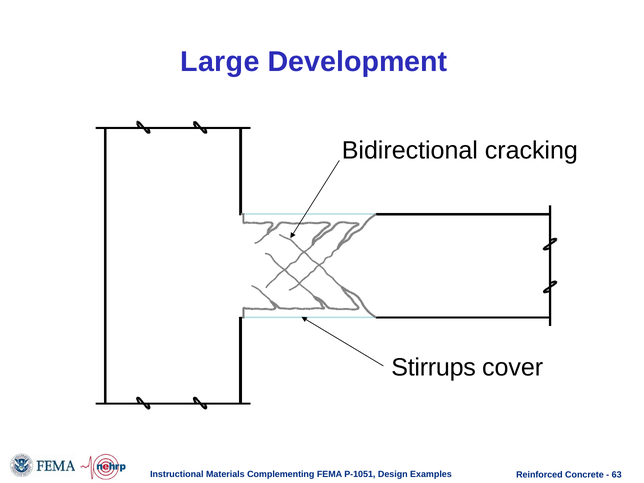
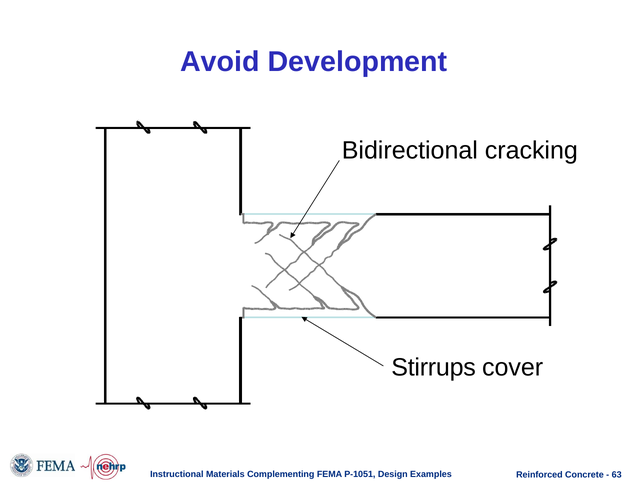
Large: Large -> Avoid
